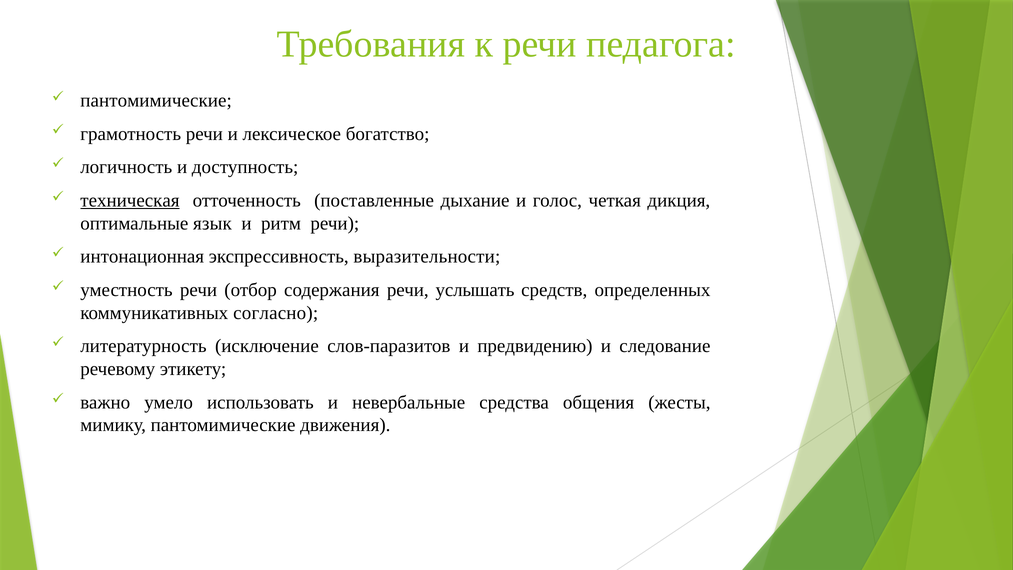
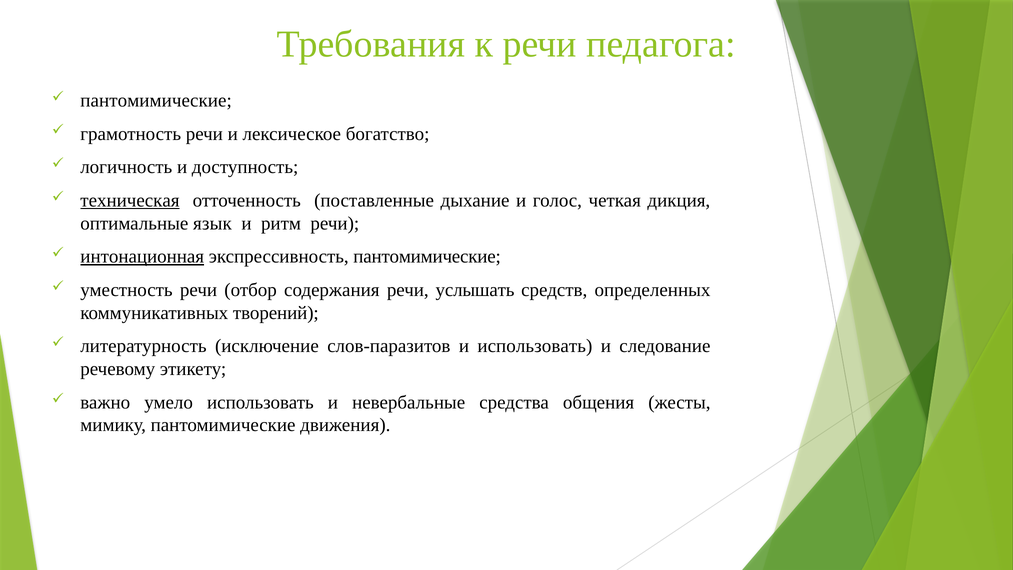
интонационная underline: none -> present
экспрессивность выразительности: выразительности -> пантомимические
согласно: согласно -> творений
и предвидению: предвидению -> использовать
